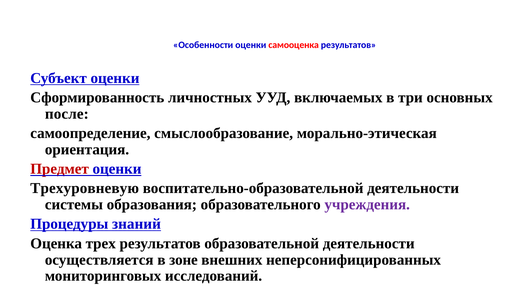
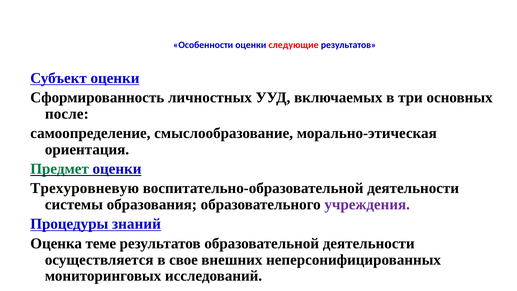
самооценка: самооценка -> следующие
Предмет colour: red -> green
трех: трех -> теме
зоне: зоне -> свое
